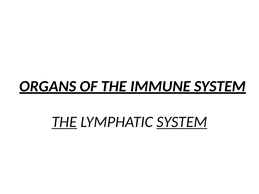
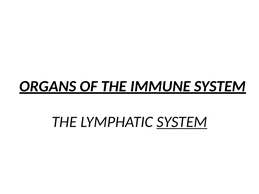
THE at (64, 122) underline: present -> none
